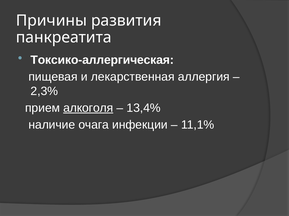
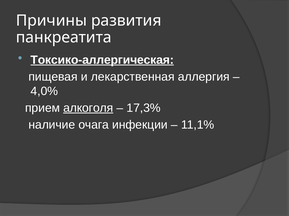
Токсико-аллергическая underline: none -> present
2,3%: 2,3% -> 4,0%
13,4%: 13,4% -> 17,3%
